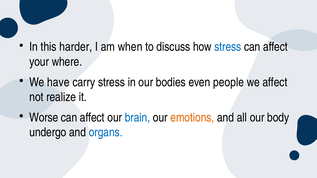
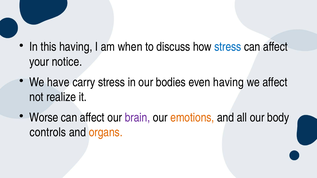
this harder: harder -> having
where: where -> notice
even people: people -> having
brain colour: blue -> purple
undergo: undergo -> controls
organs colour: blue -> orange
